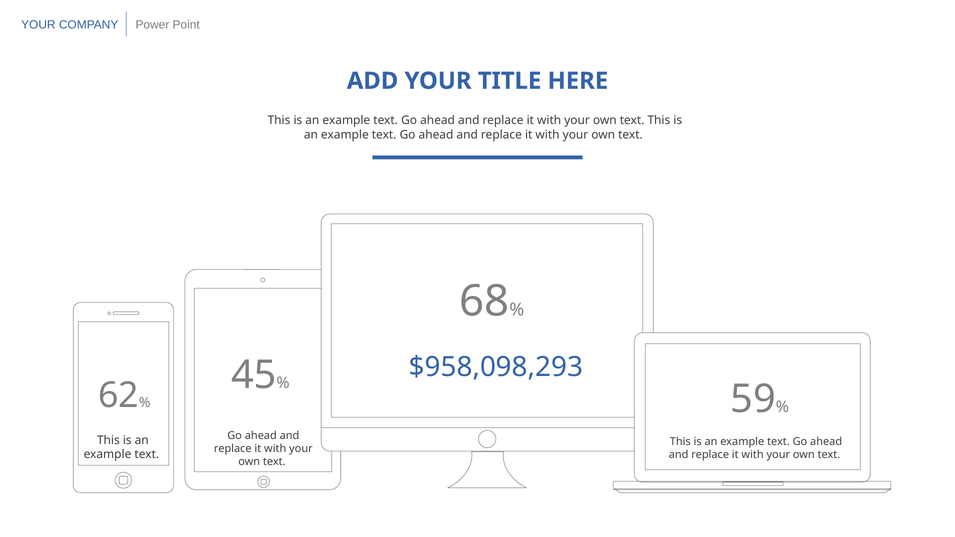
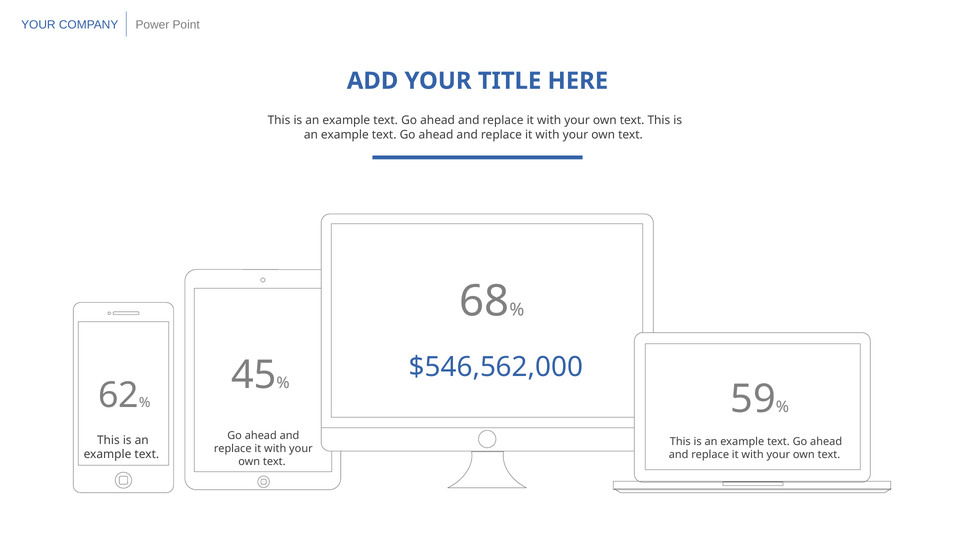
$958,098,293: $958,098,293 -> $546,562,000
